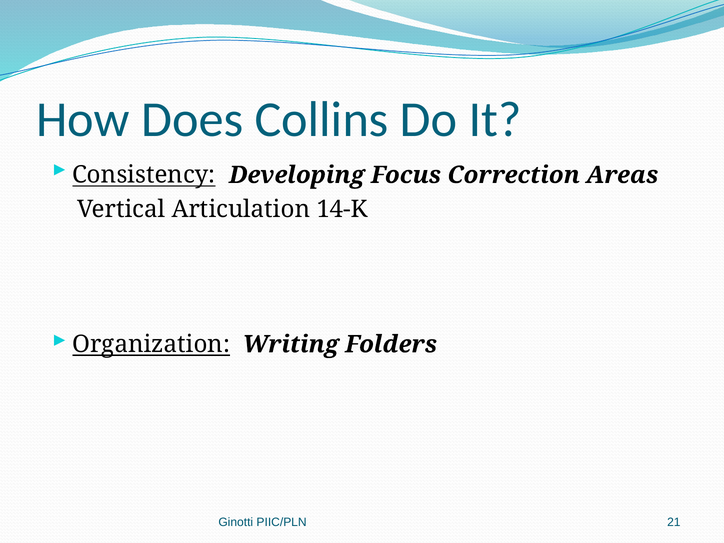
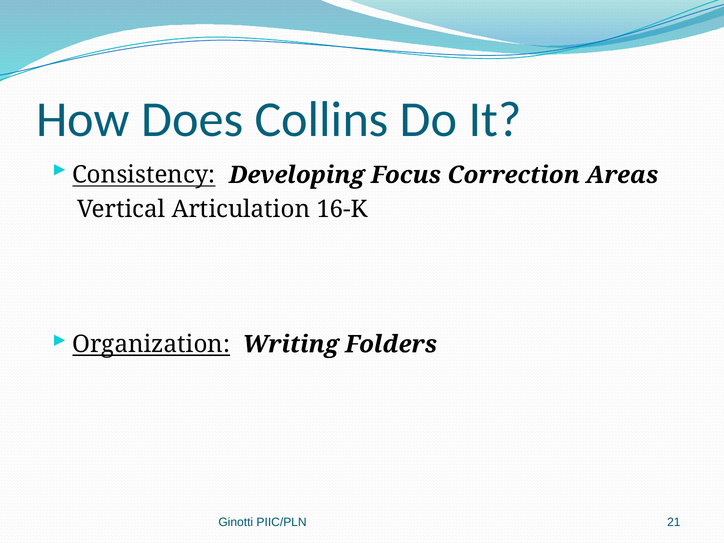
14-K: 14-K -> 16-K
